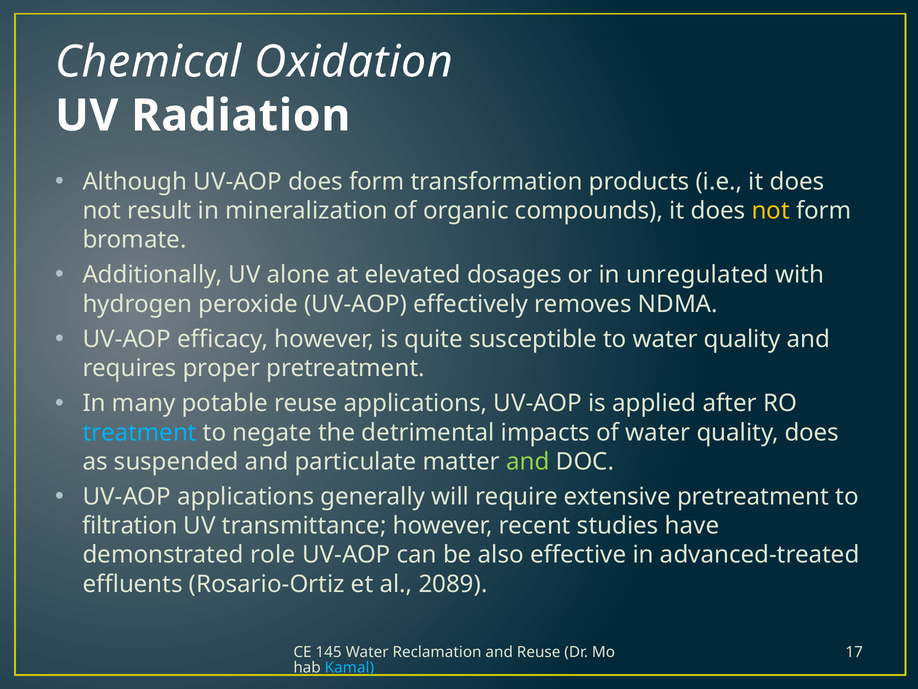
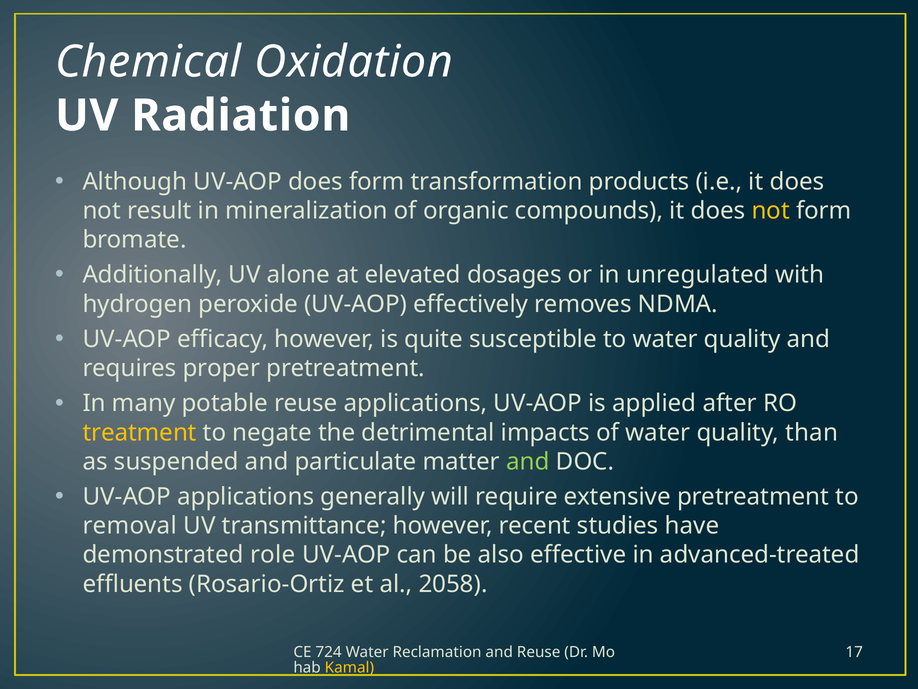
treatment colour: light blue -> yellow
quality does: does -> than
filtration: filtration -> removal
2089: 2089 -> 2058
145: 145 -> 724
Kamal colour: light blue -> yellow
